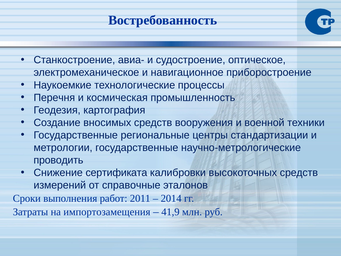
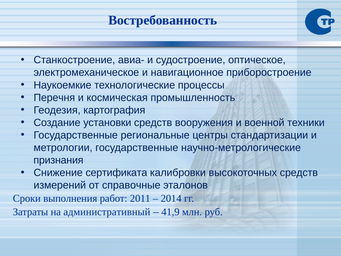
вносимых: вносимых -> установки
проводить: проводить -> признания
импортозамещения: импортозамещения -> административный
